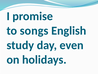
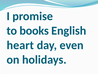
songs: songs -> books
study: study -> heart
